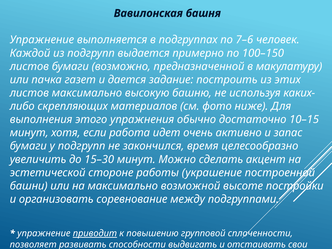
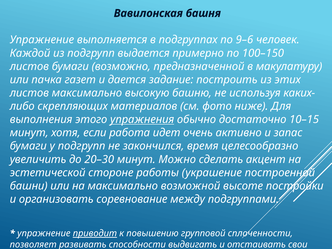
7–6: 7–6 -> 9–6
упражнения underline: none -> present
15–30: 15–30 -> 20–30
